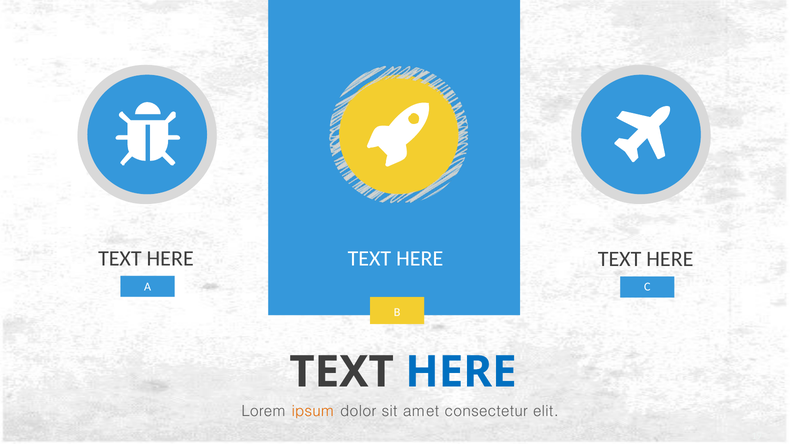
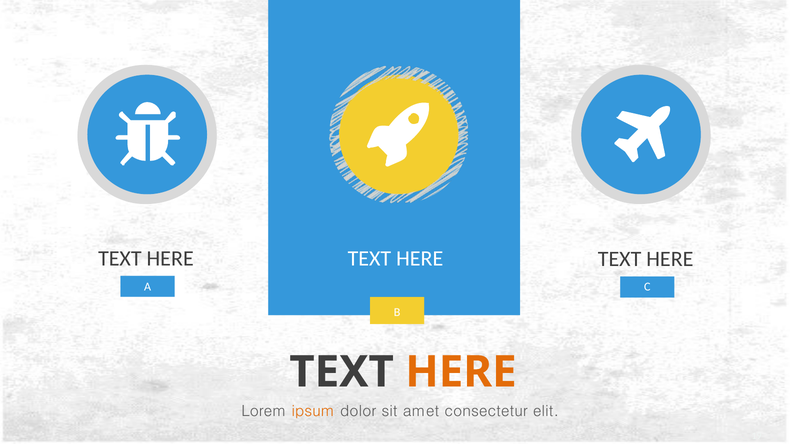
HERE at (461, 372) colour: blue -> orange
